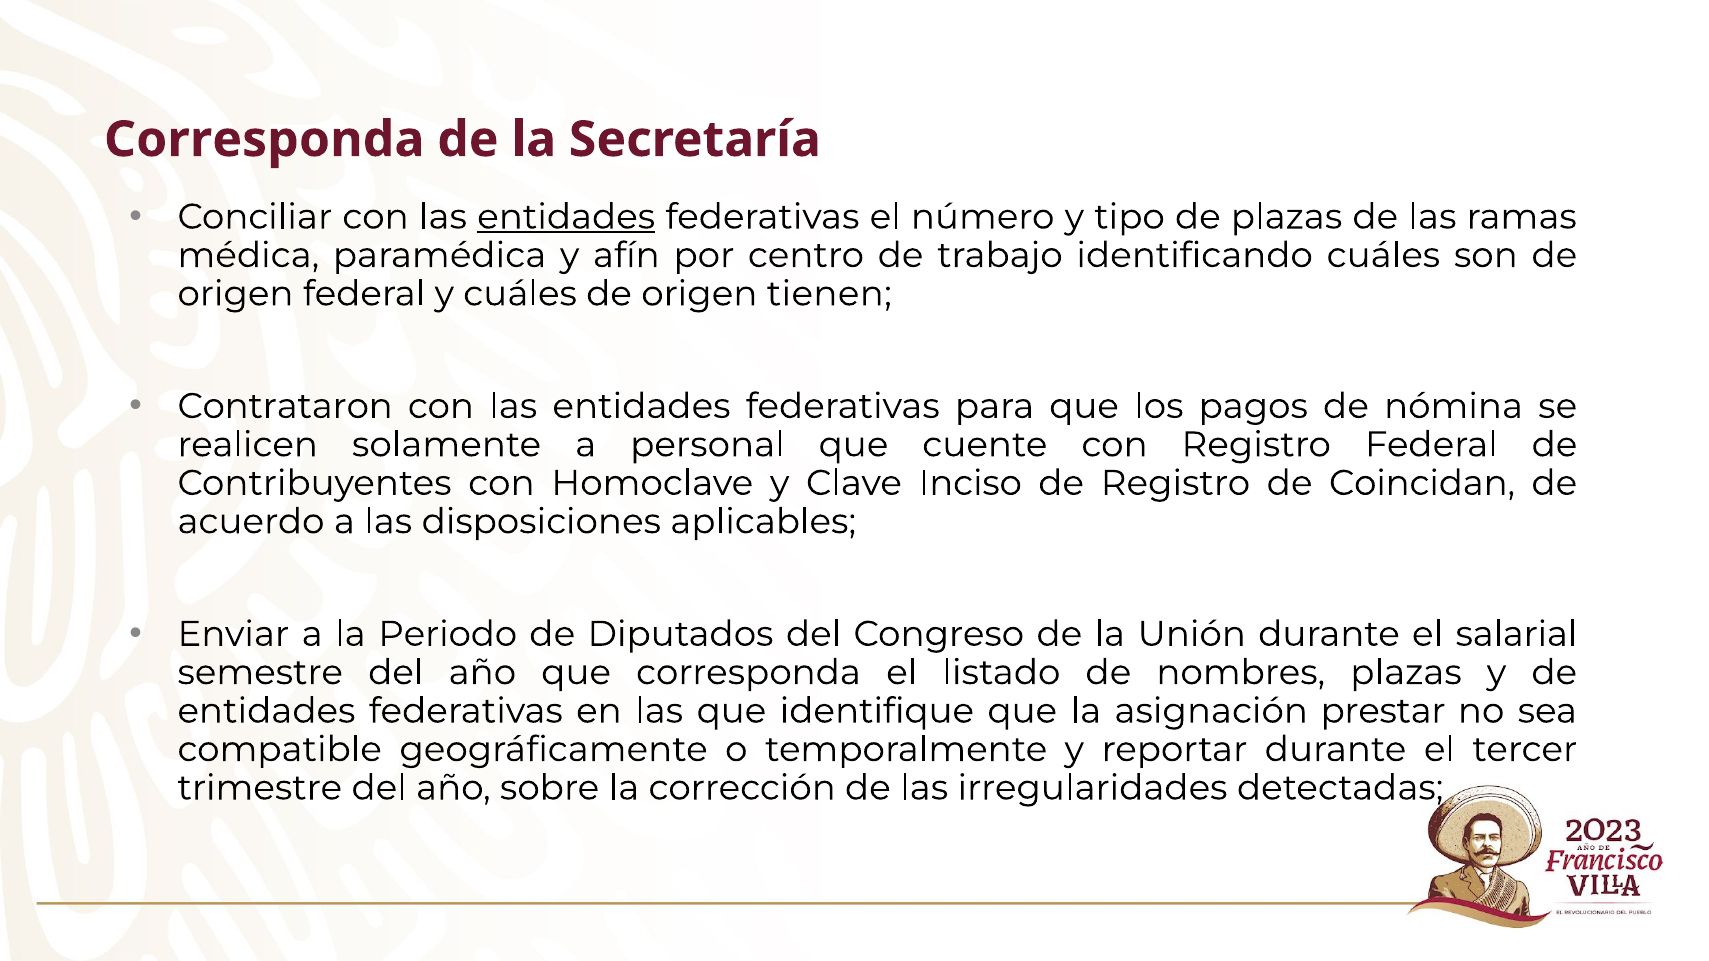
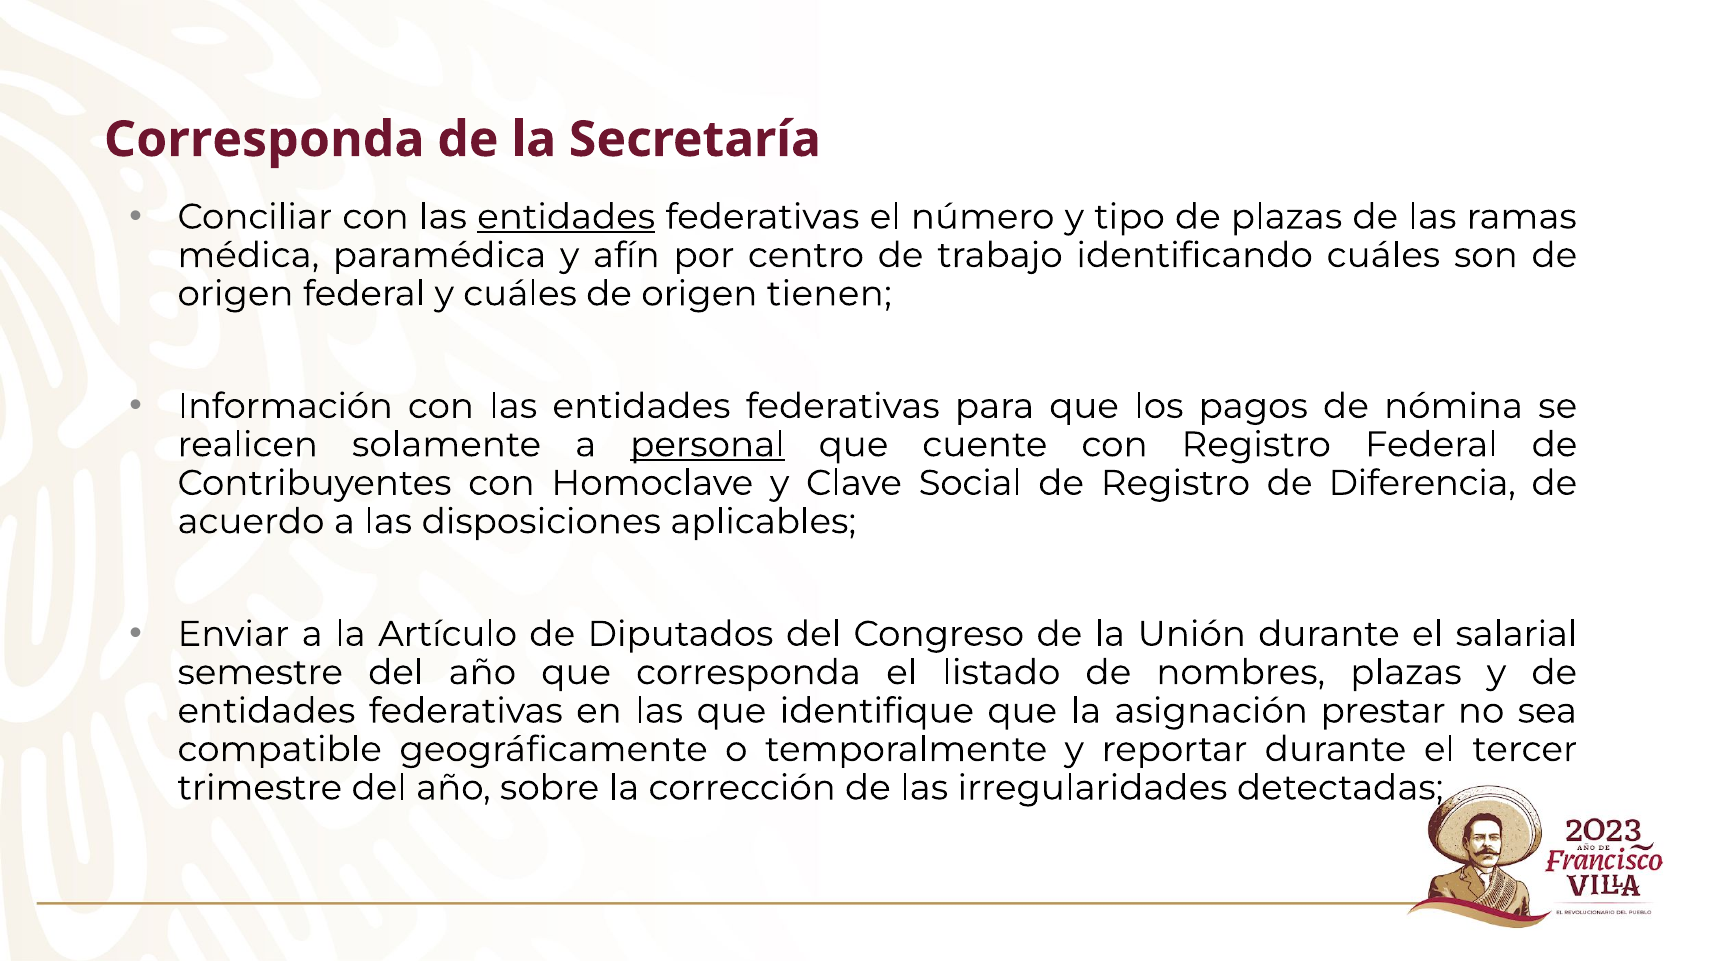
Contrataron: Contrataron -> Información
personal underline: none -> present
Inciso: Inciso -> Social
Coincidan: Coincidan -> Diferencia
Periodo: Periodo -> Artículo
